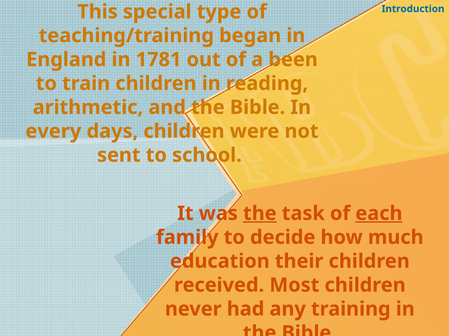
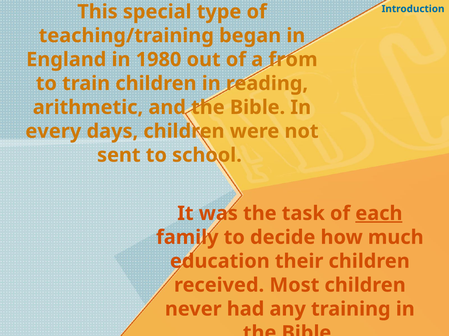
1781: 1781 -> 1980
been: been -> from
the at (260, 214) underline: present -> none
